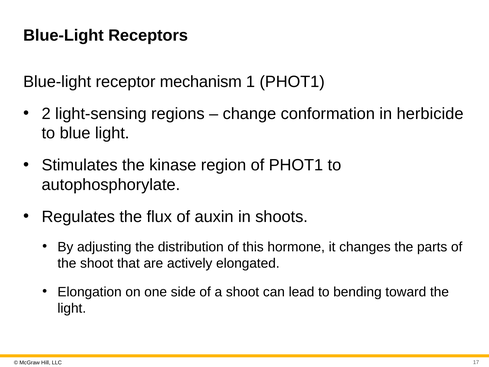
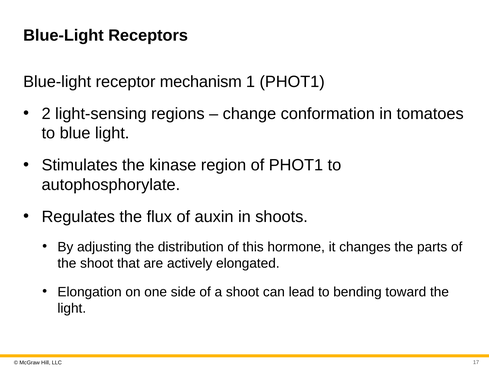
herbicide: herbicide -> tomatoes
